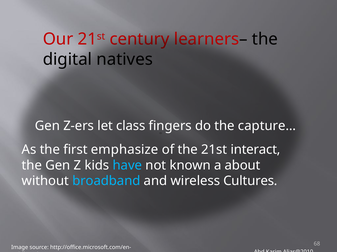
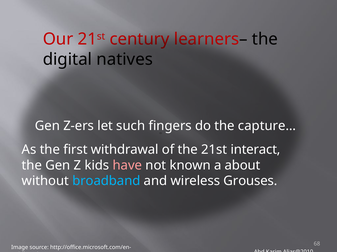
class: class -> such
emphasize: emphasize -> withdrawal
have colour: light blue -> pink
Cultures: Cultures -> Grouses
